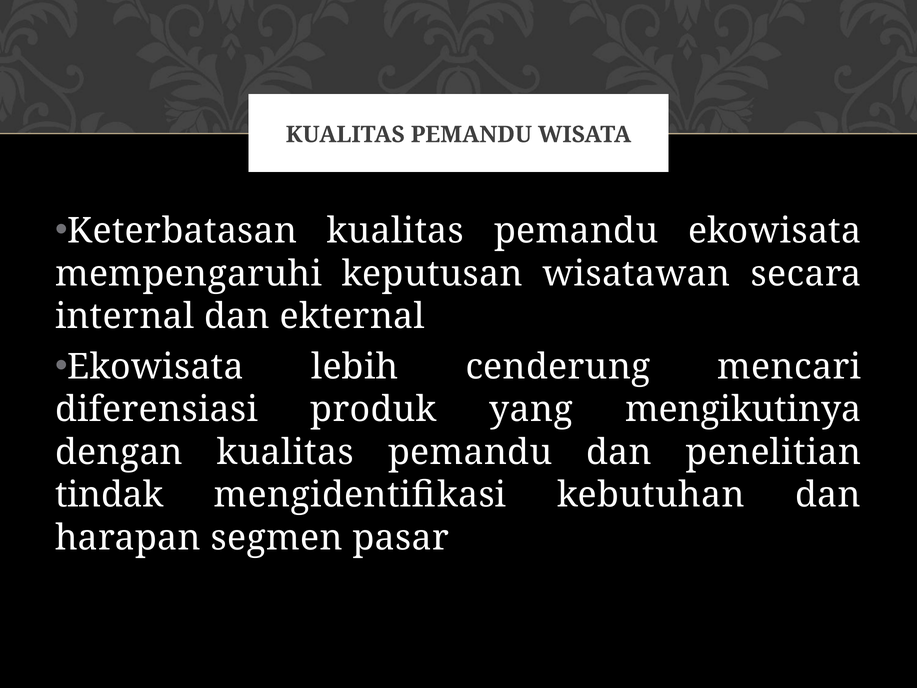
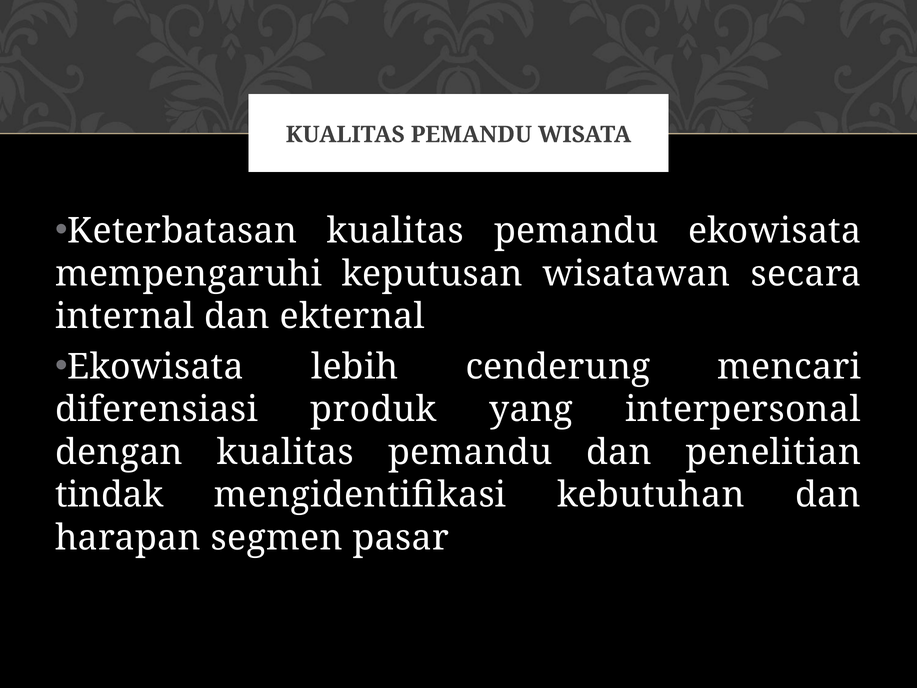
mengikutinya: mengikutinya -> interpersonal
